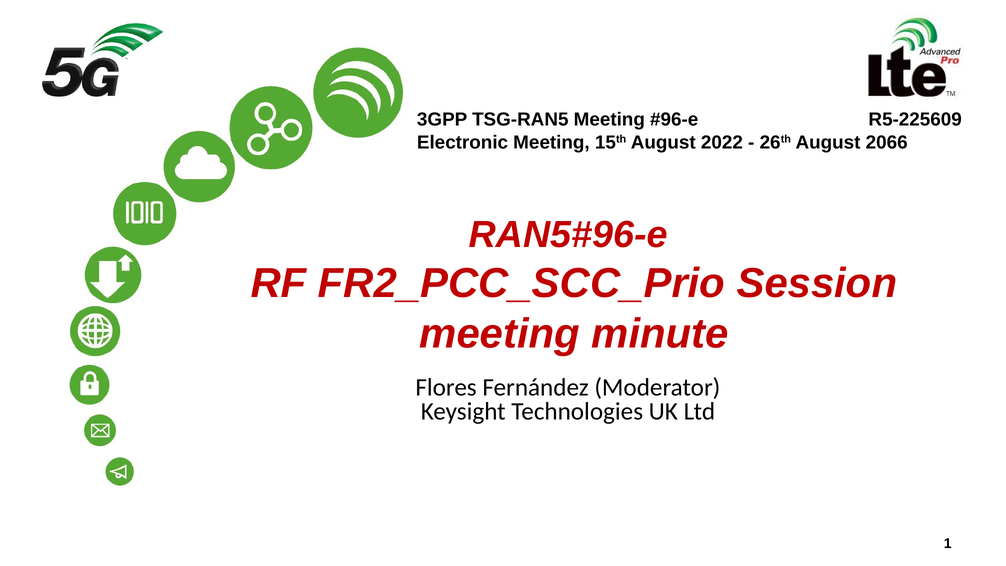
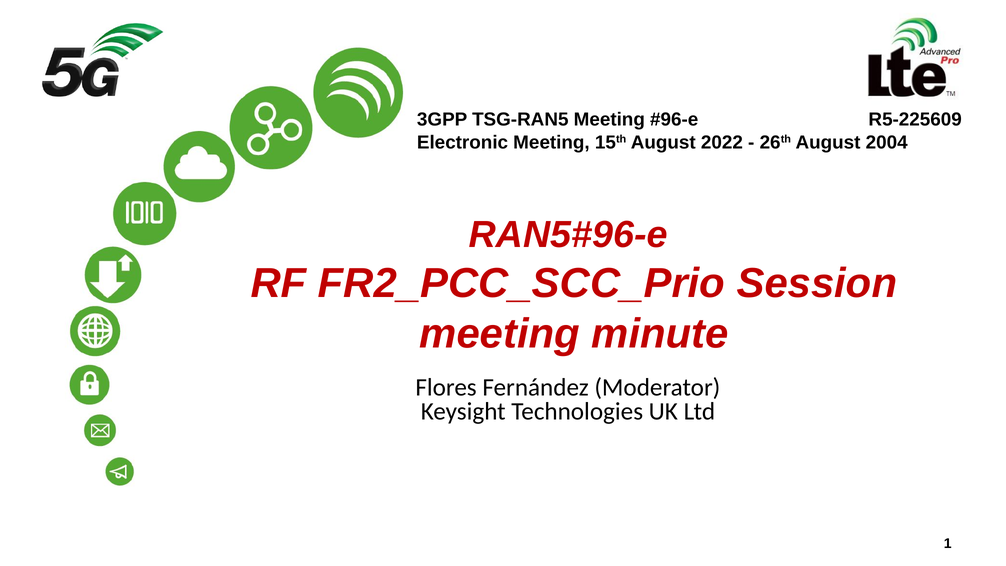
2066: 2066 -> 2004
